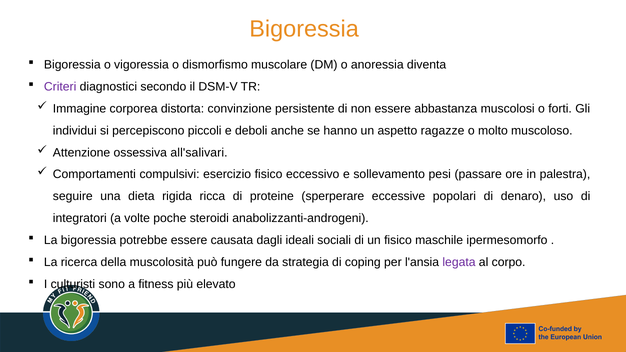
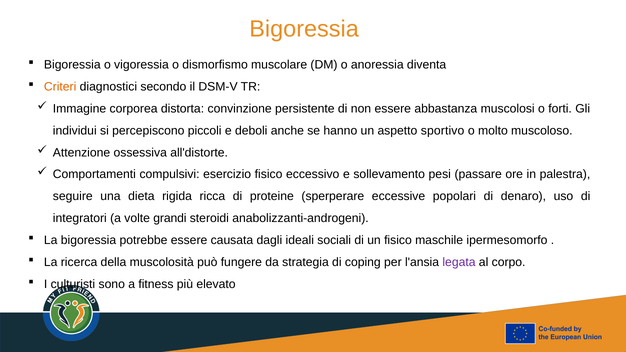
Criteri colour: purple -> orange
ragazze: ragazze -> sportivo
all'salivari: all'salivari -> all'distorte
poche: poche -> grandi
